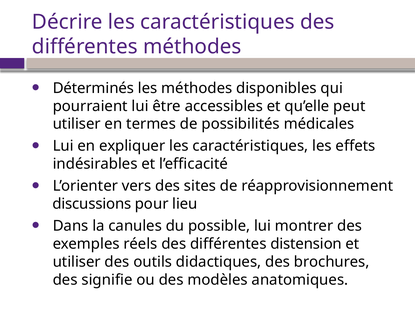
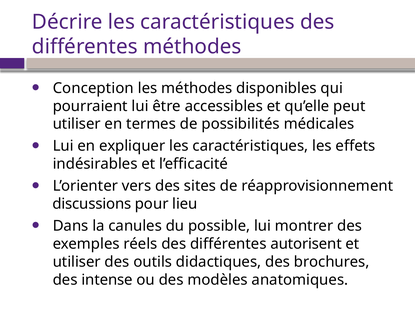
Déterminés: Déterminés -> Conception
distension: distension -> autorisent
signifie: signifie -> intense
